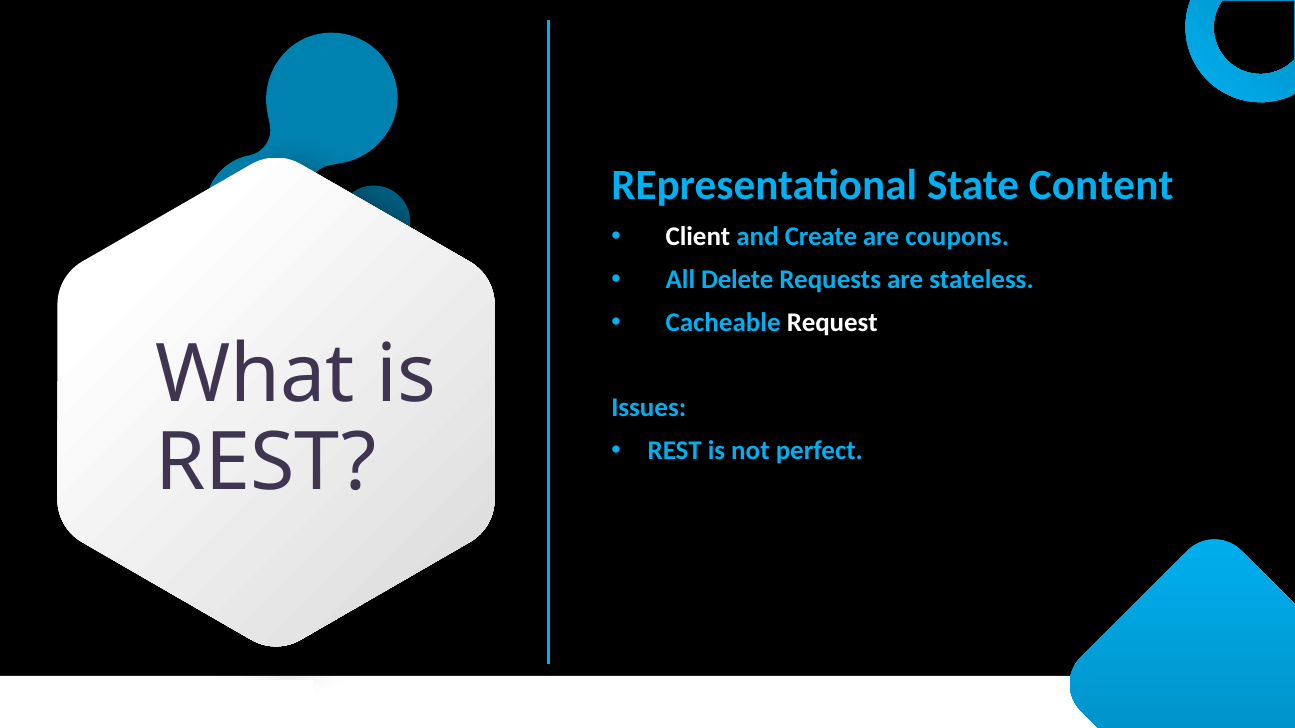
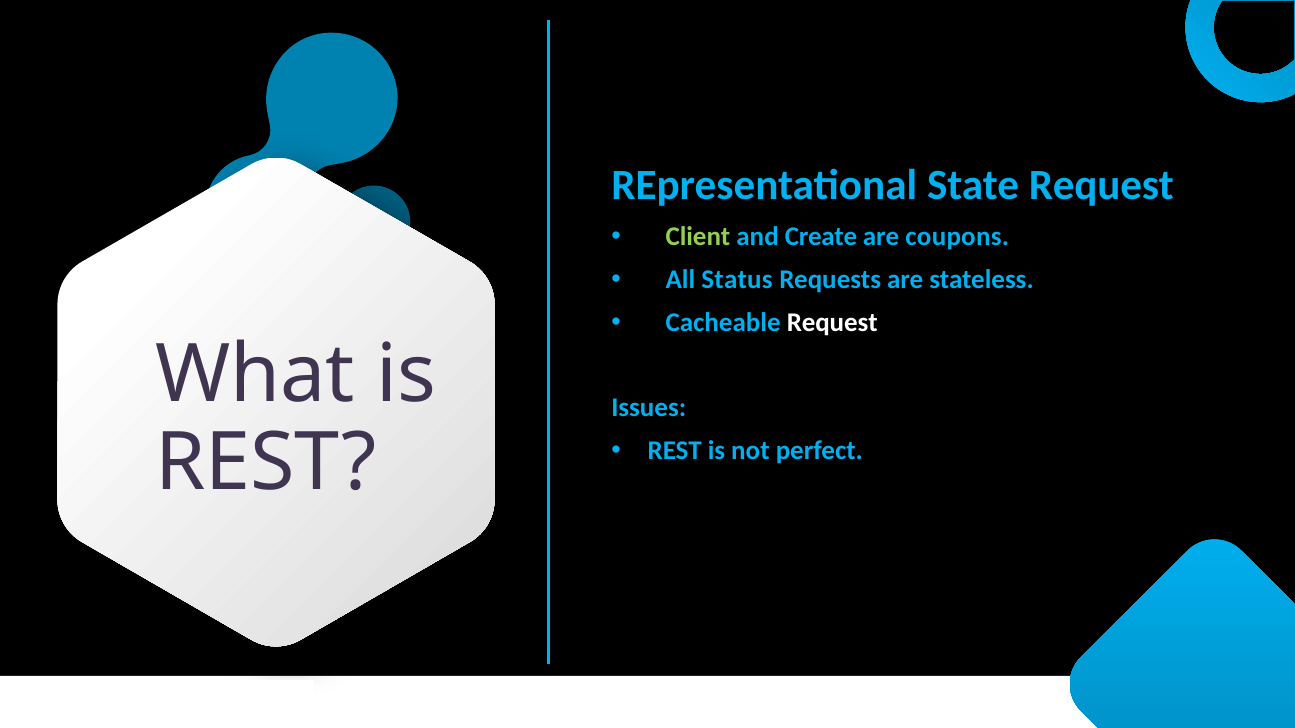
State Content: Content -> Request
Client colour: white -> light green
Delete: Delete -> Status
